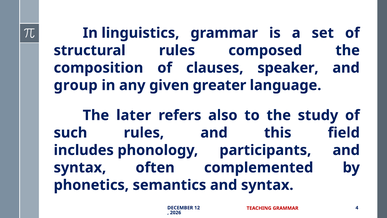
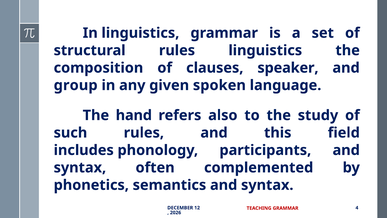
rules composed: composed -> linguistics
greater: greater -> spoken
later: later -> hand
